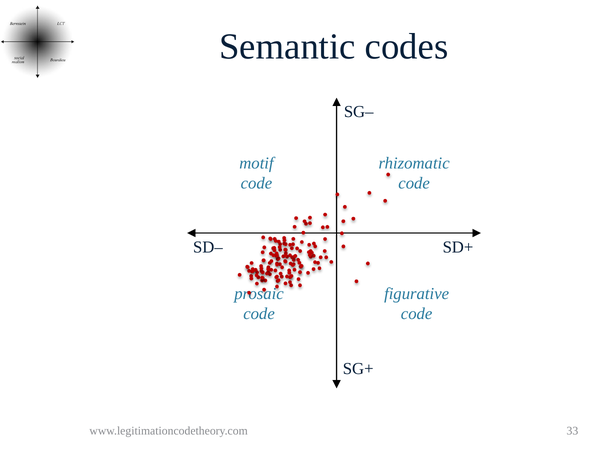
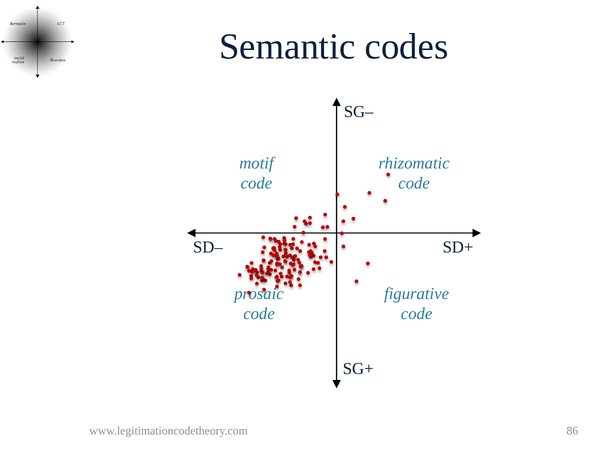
33: 33 -> 86
